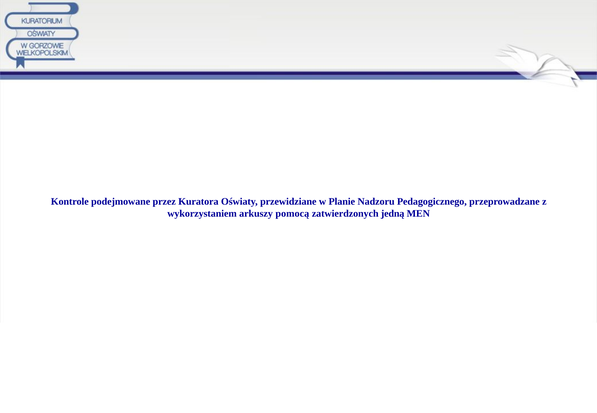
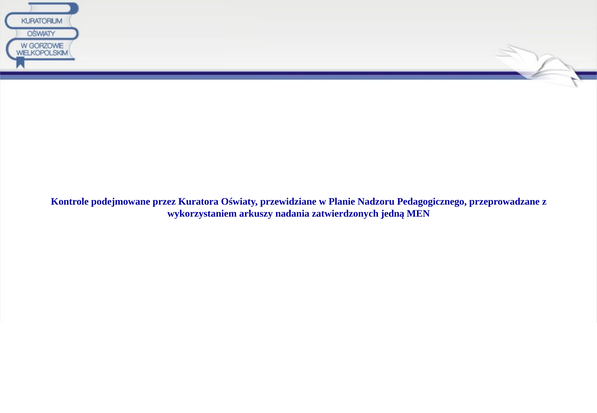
pomocą: pomocą -> nadania
